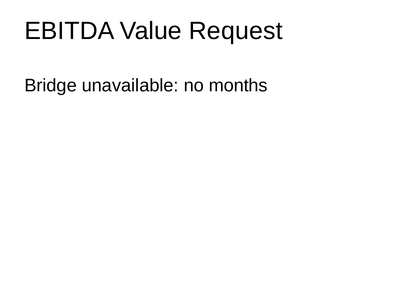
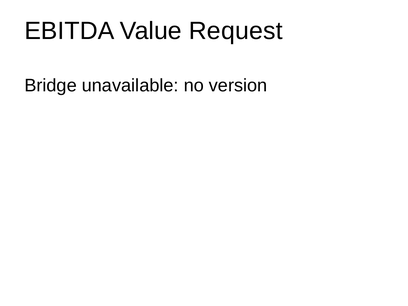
months: months -> version
